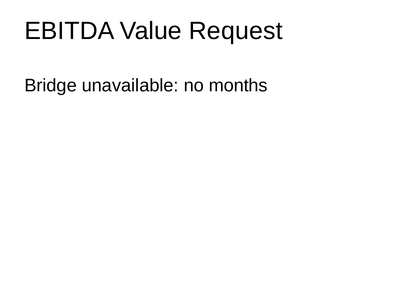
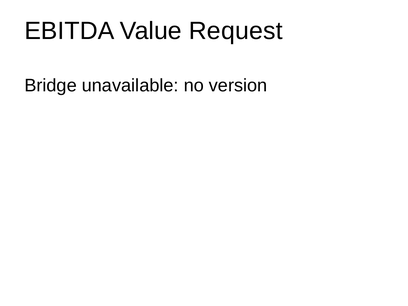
months: months -> version
